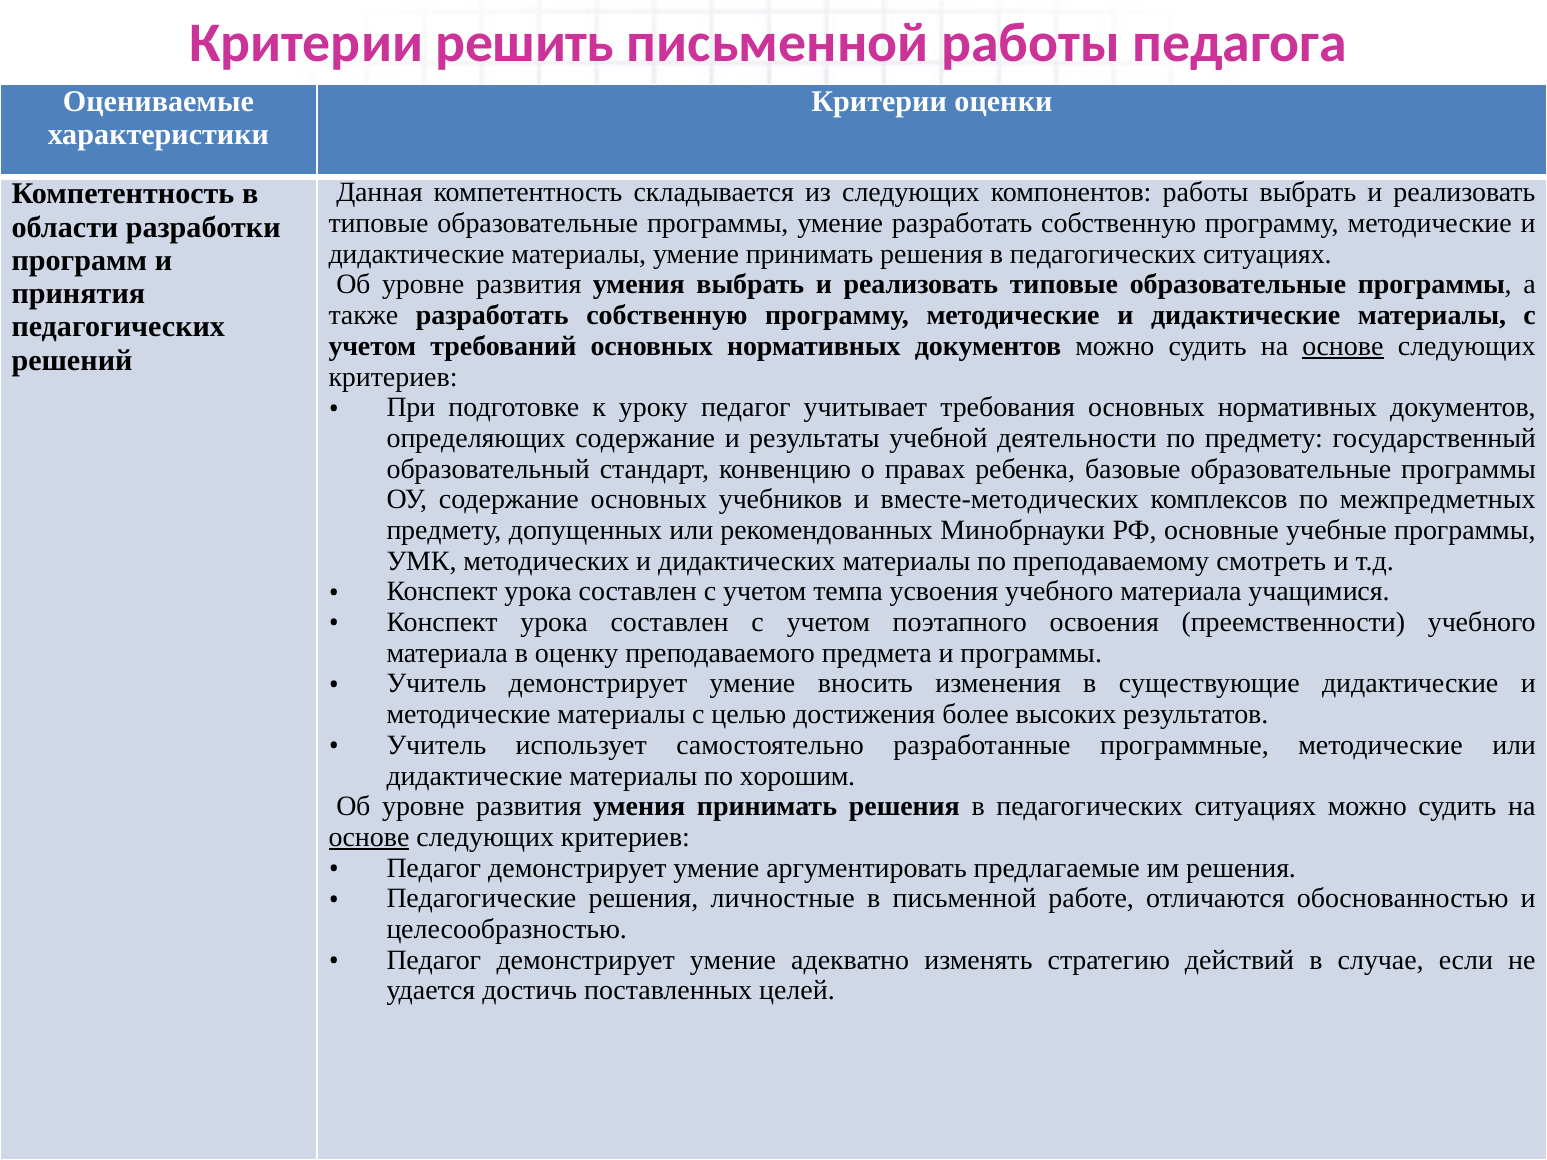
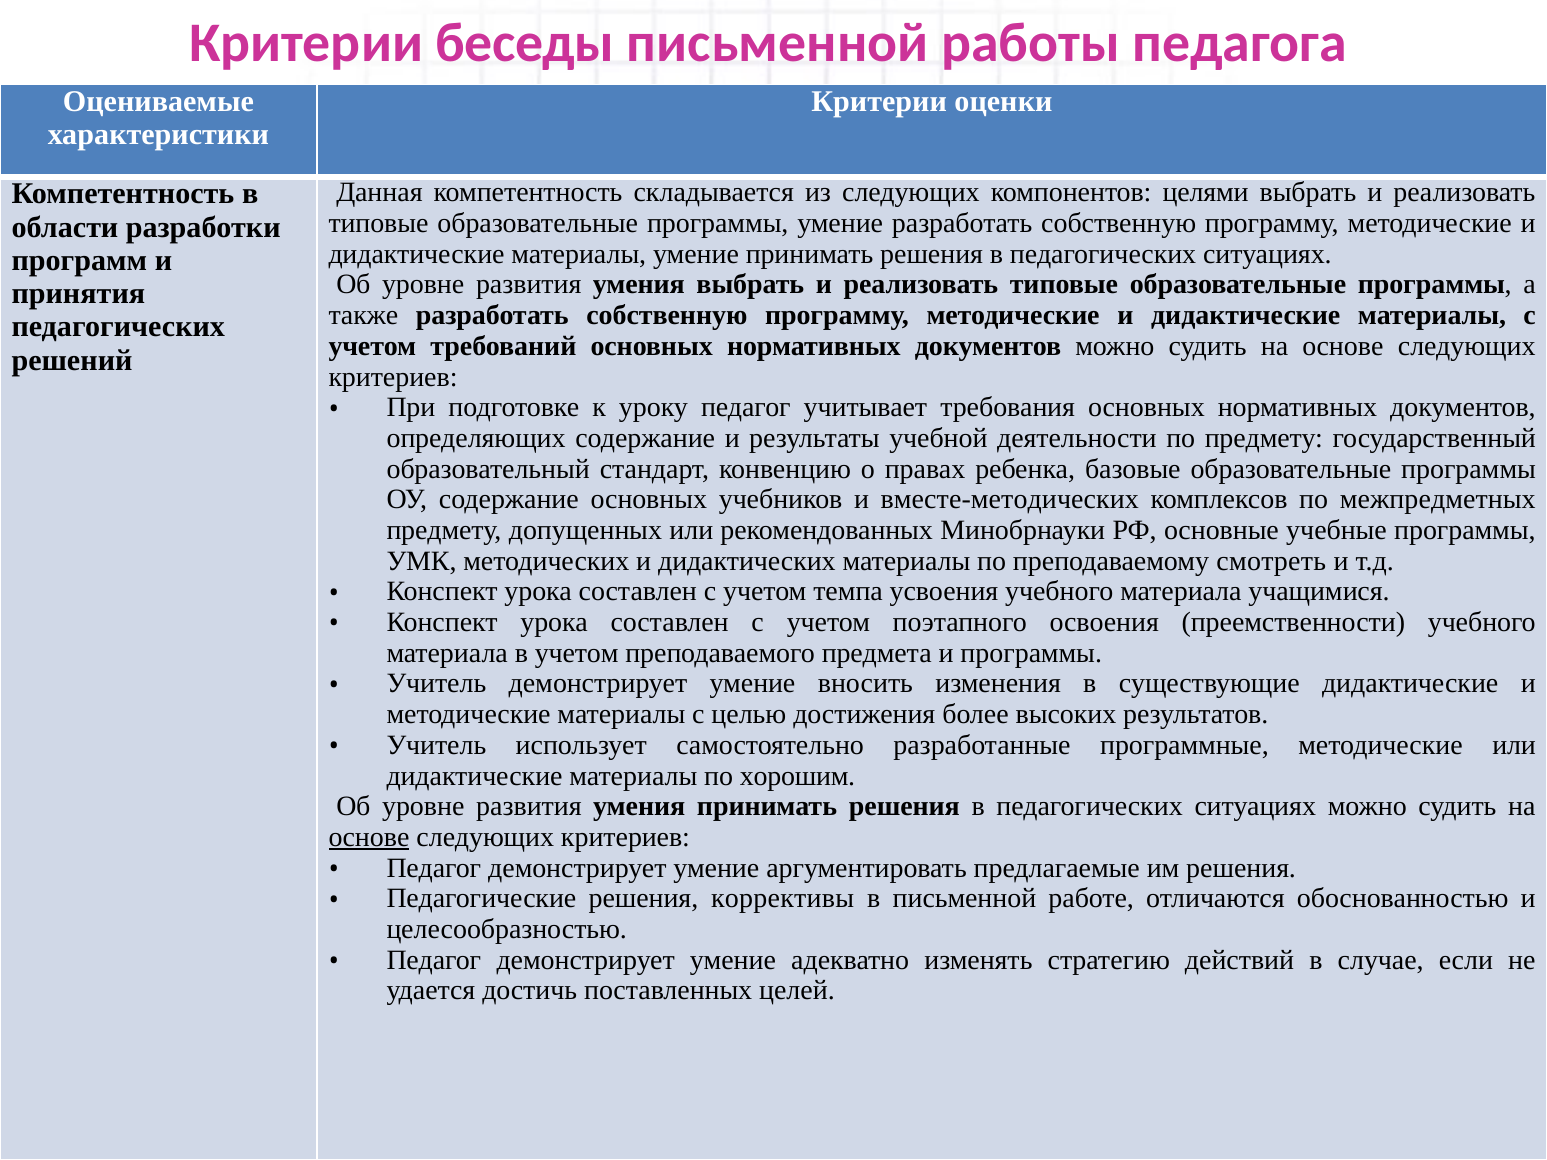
решить: решить -> беседы
компонентов работы: работы -> целями
основе at (1343, 346) underline: present -> none
в оценку: оценку -> учетом
личностные: личностные -> коррективы
